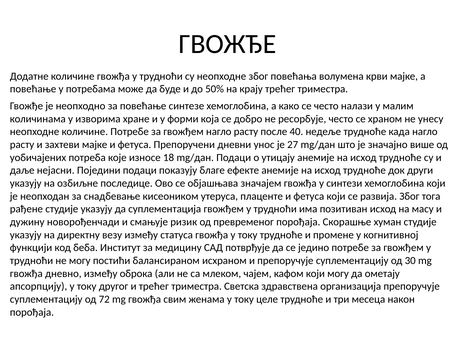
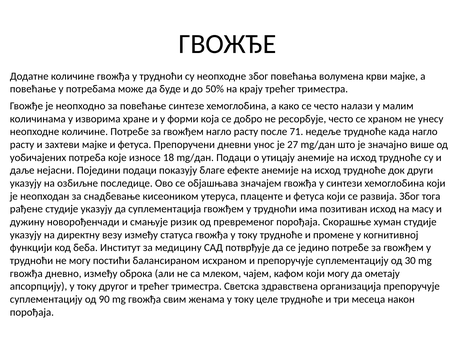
40: 40 -> 71
72: 72 -> 90
